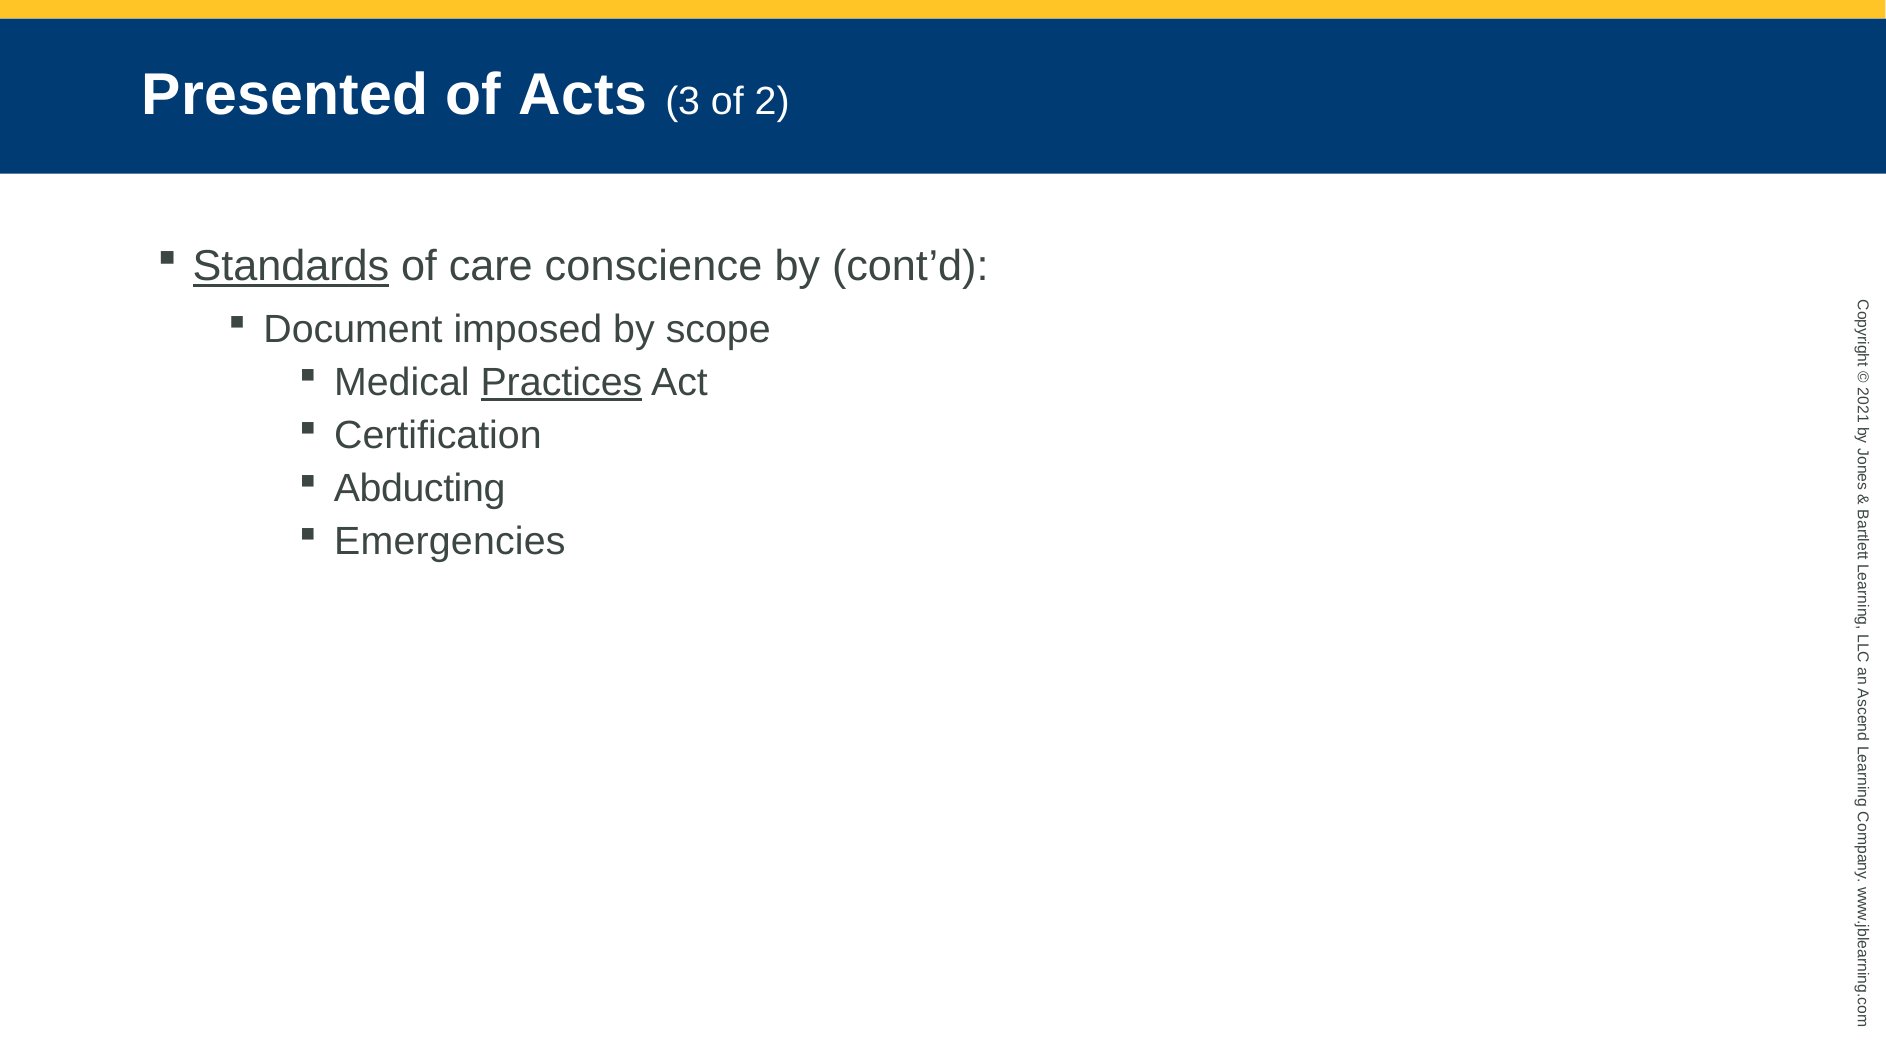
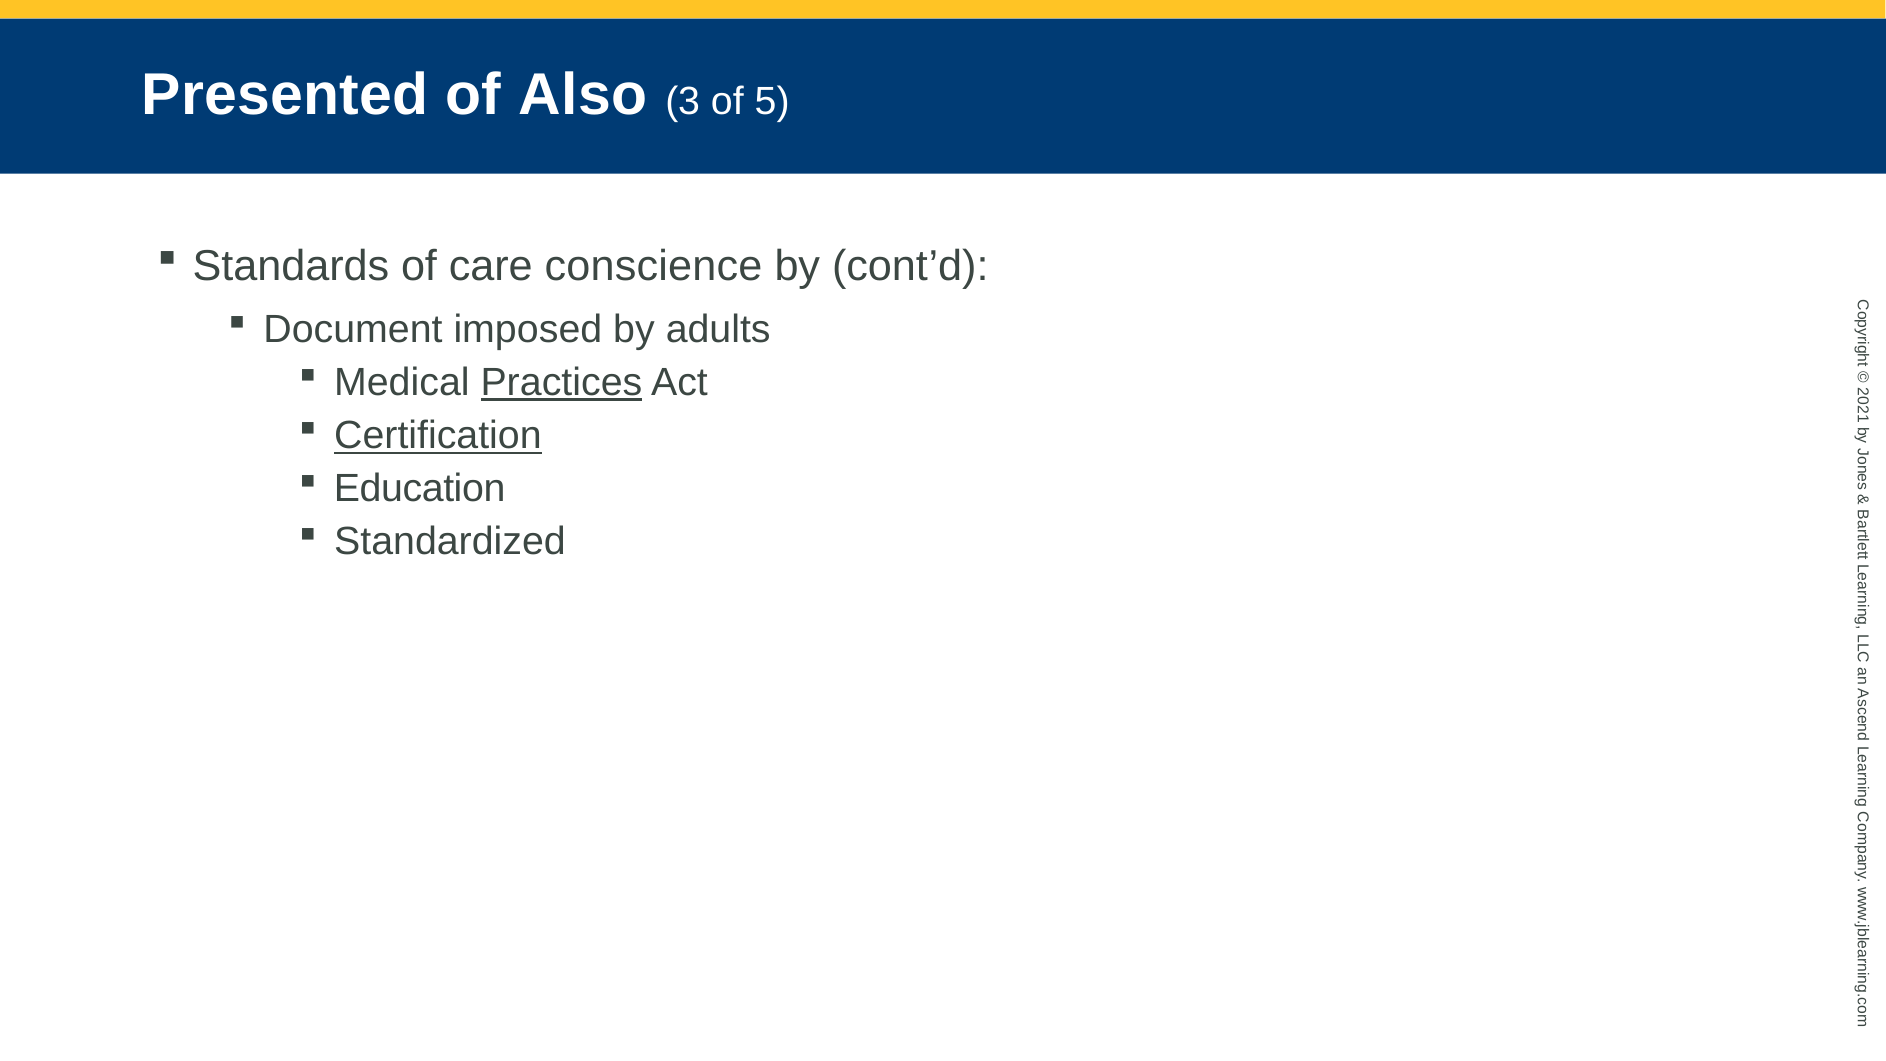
Acts: Acts -> Also
of 2: 2 -> 5
Standards underline: present -> none
scope: scope -> adults
Certification underline: none -> present
Abducting: Abducting -> Education
Emergencies: Emergencies -> Standardized
